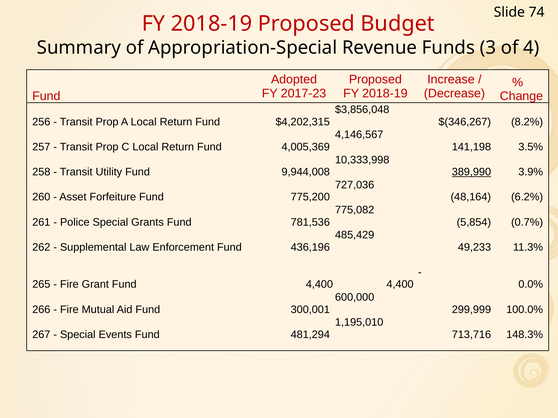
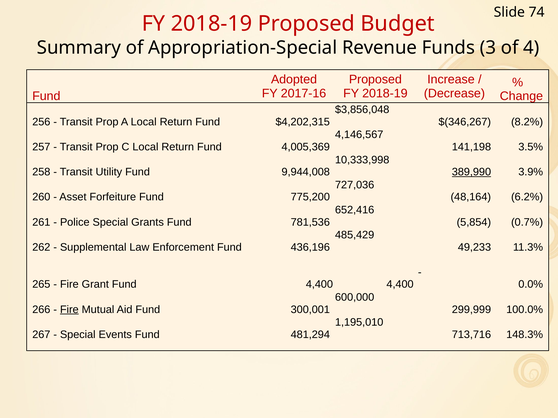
2017-23: 2017-23 -> 2017-16
775,082: 775,082 -> 652,416
Fire at (69, 310) underline: none -> present
